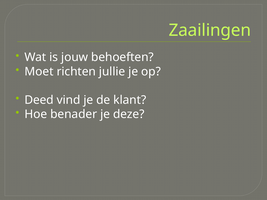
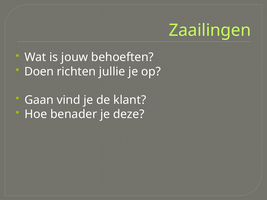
Moet: Moet -> Doen
Deed: Deed -> Gaan
